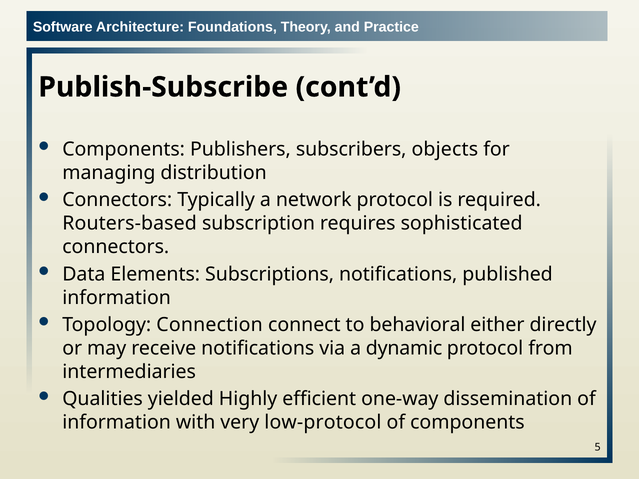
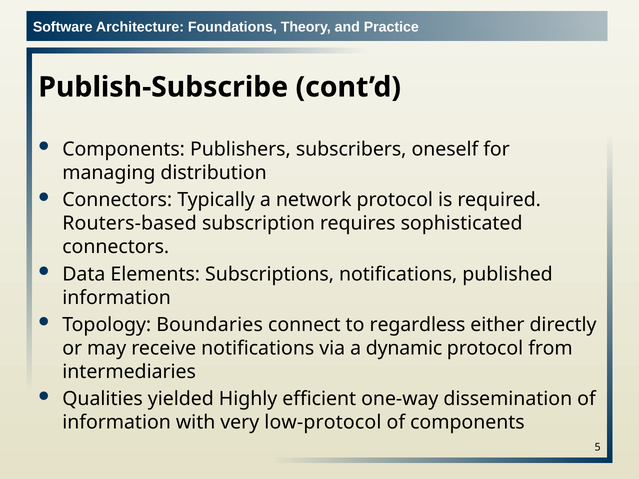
objects: objects -> oneself
Connection: Connection -> Boundaries
behavioral: behavioral -> regardless
